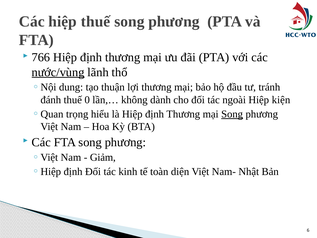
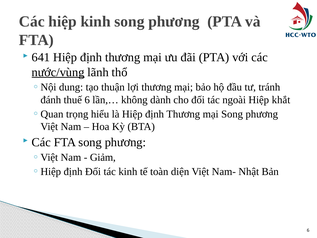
hiệp thuế: thuế -> kinh
766: 766 -> 641
thuế 0: 0 -> 6
kiện: kiện -> khắt
Song at (232, 114) underline: present -> none
